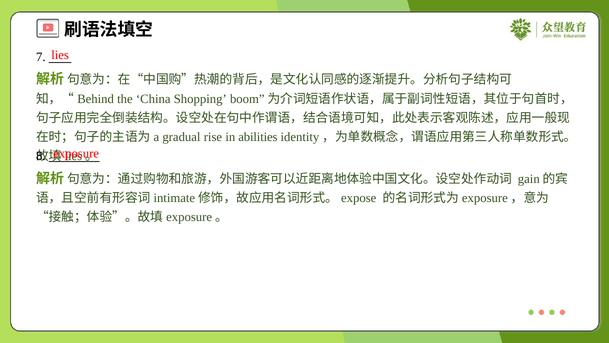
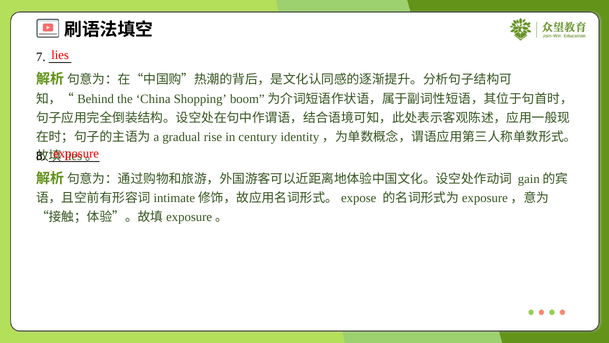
abilities: abilities -> century
